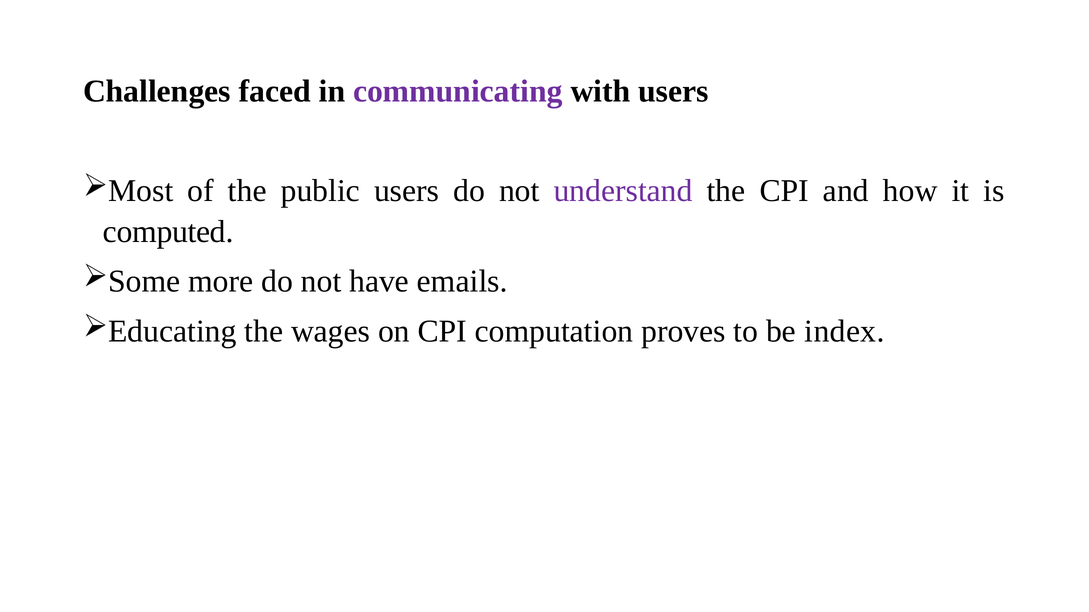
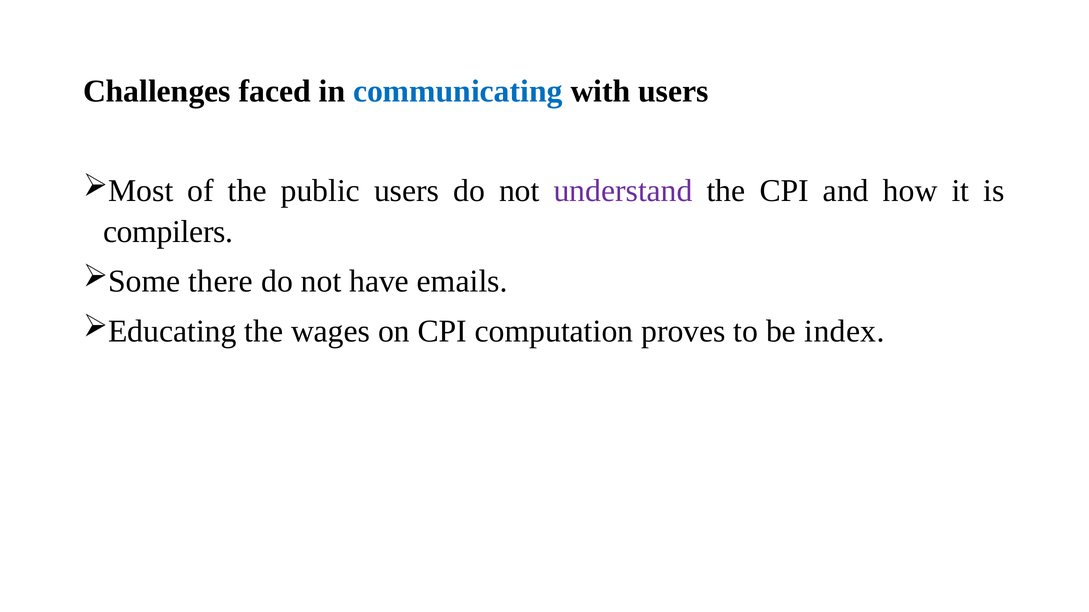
communicating colour: purple -> blue
computed: computed -> compilers
more: more -> there
